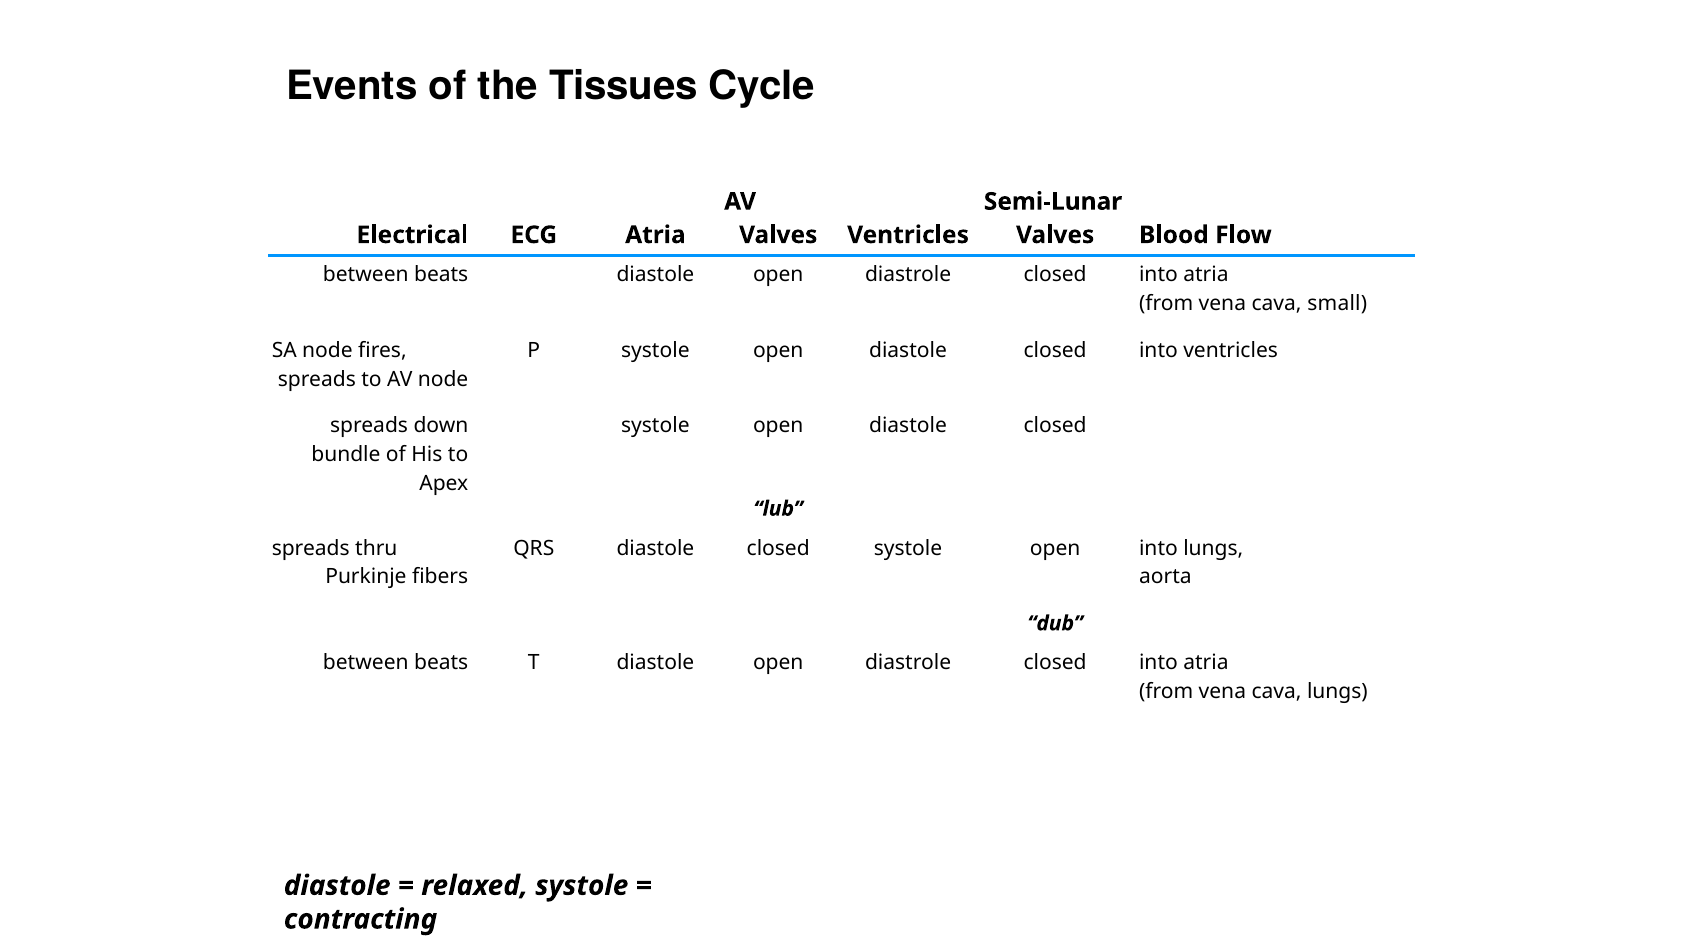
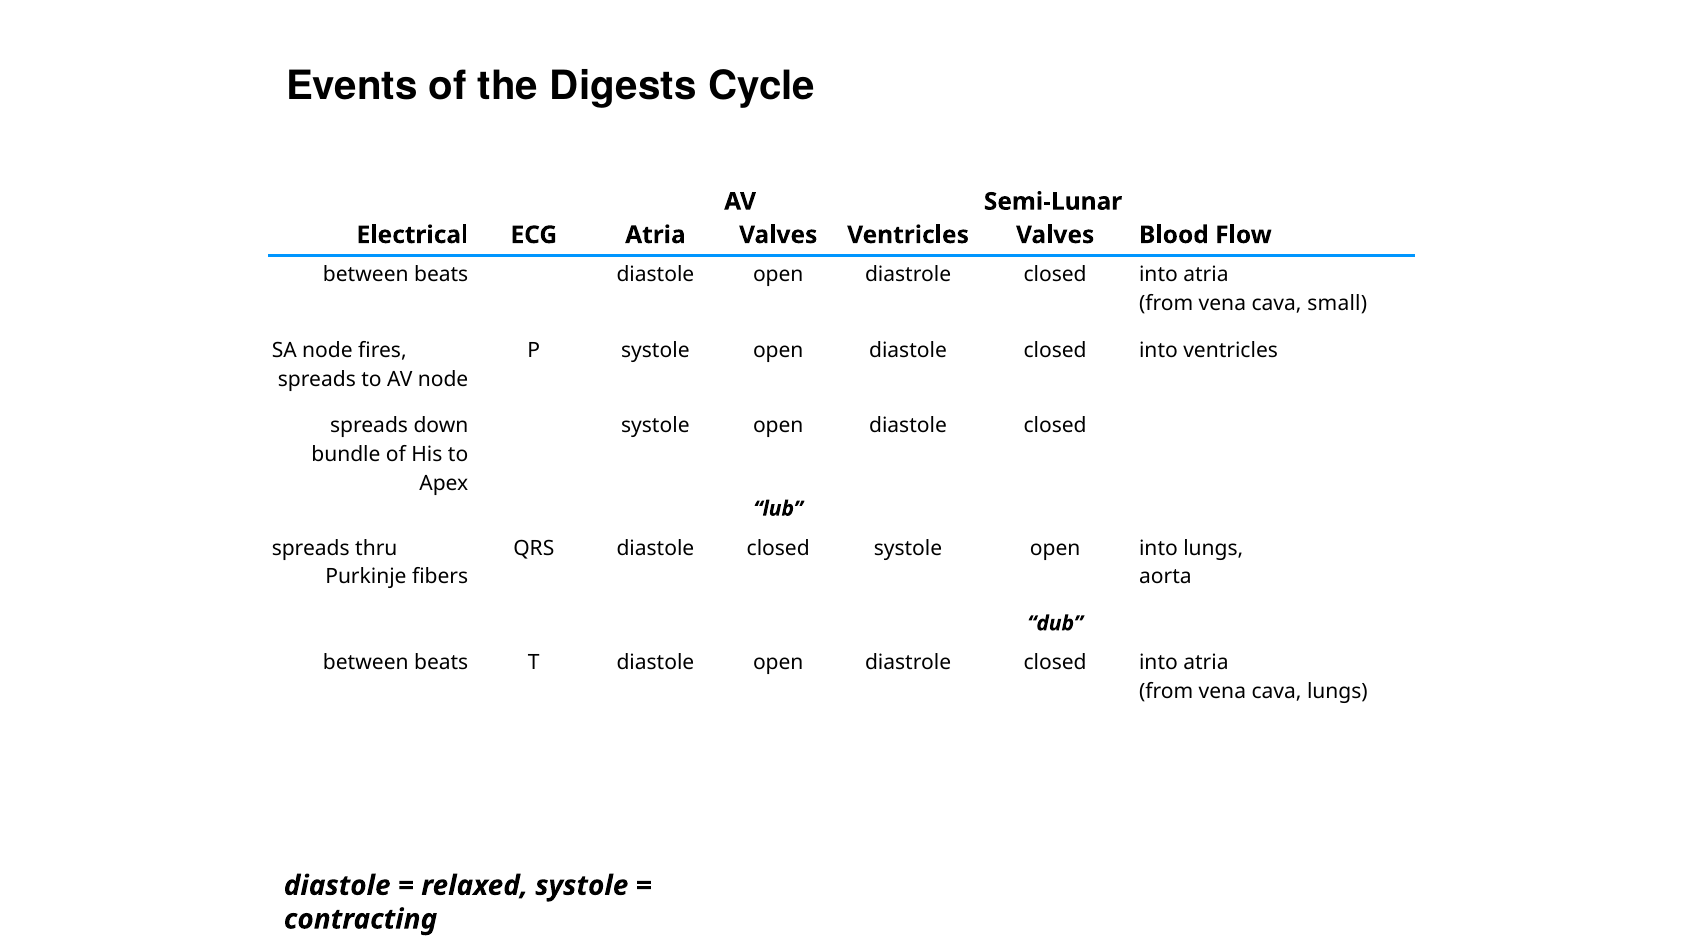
Tissues: Tissues -> Digests
